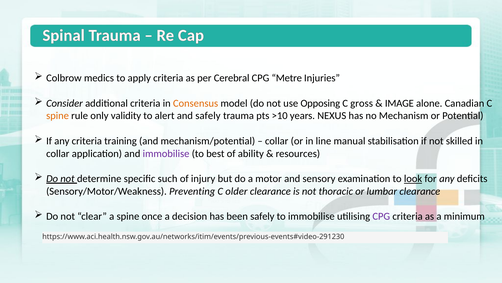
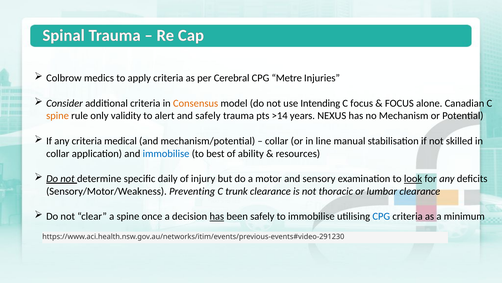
Opposing: Opposing -> Intending
C gross: gross -> focus
IMAGE at (399, 103): IMAGE -> FOCUS
>10: >10 -> >14
training: training -> medical
immobilise at (166, 153) colour: purple -> blue
such: such -> daily
older: older -> trunk
has at (217, 216) underline: none -> present
CPG at (381, 216) colour: purple -> blue
